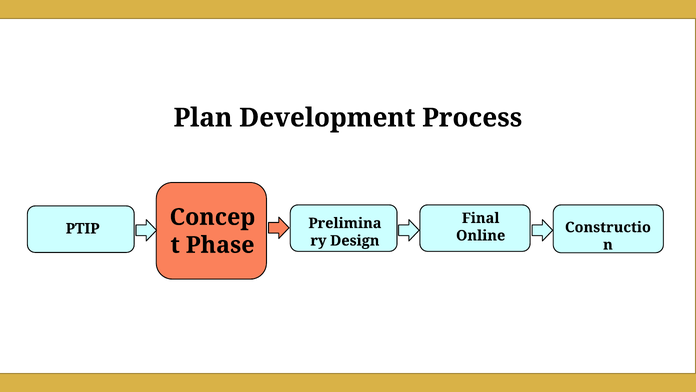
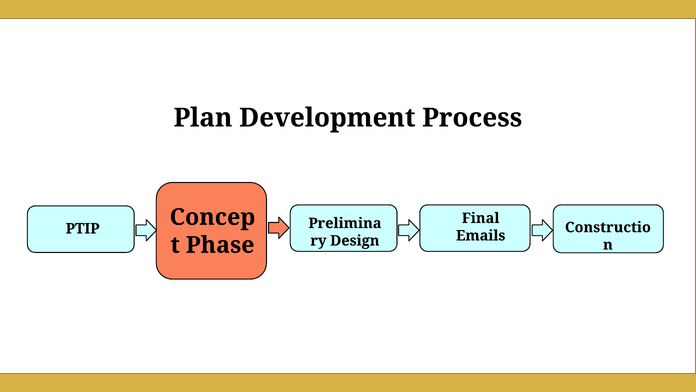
Online: Online -> Emails
